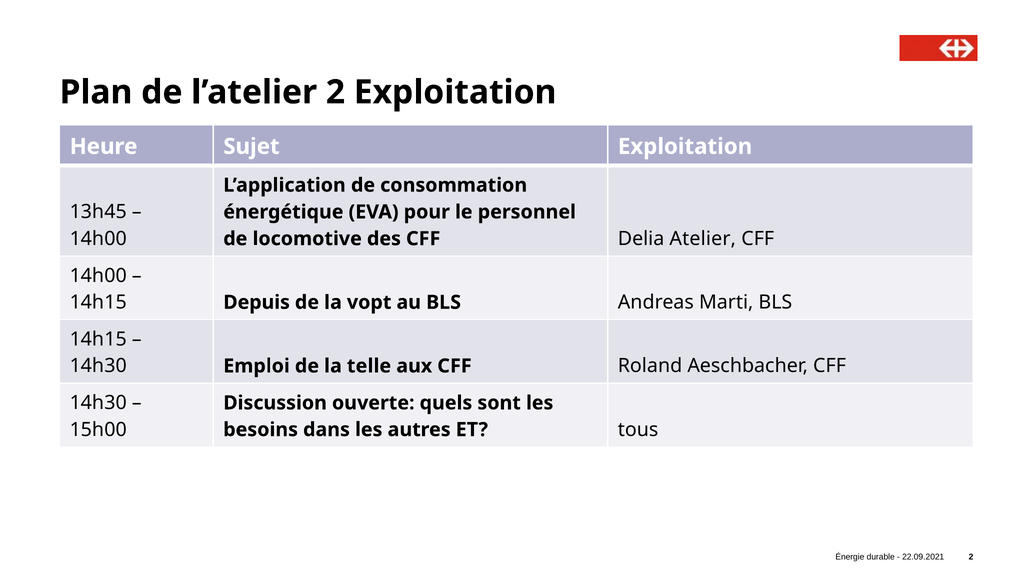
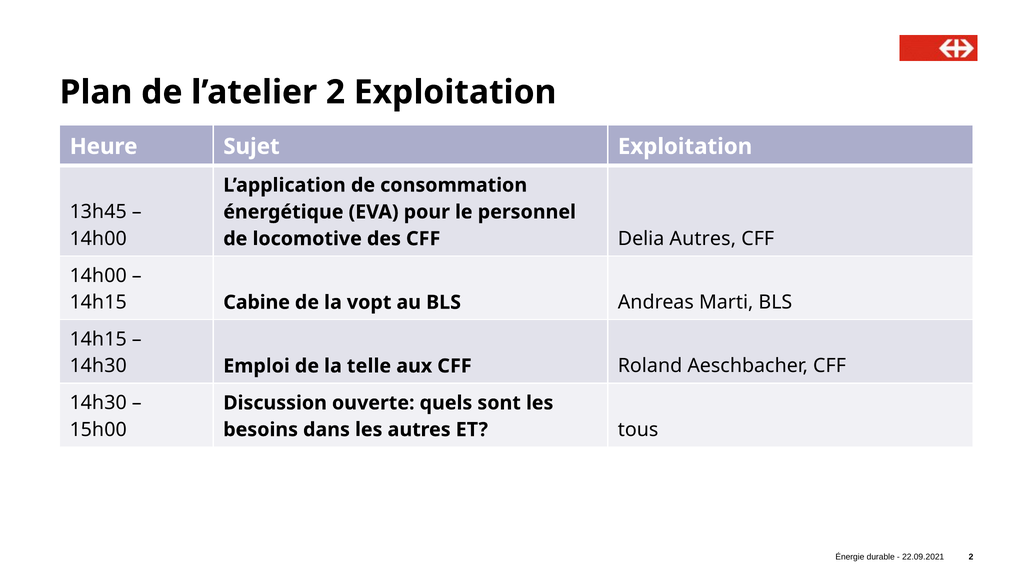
Delia Atelier: Atelier -> Autres
Depuis: Depuis -> Cabine
